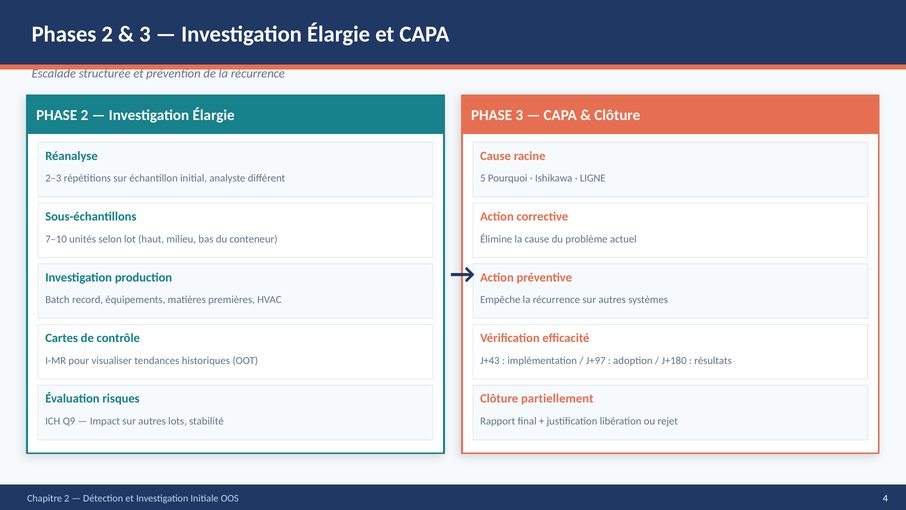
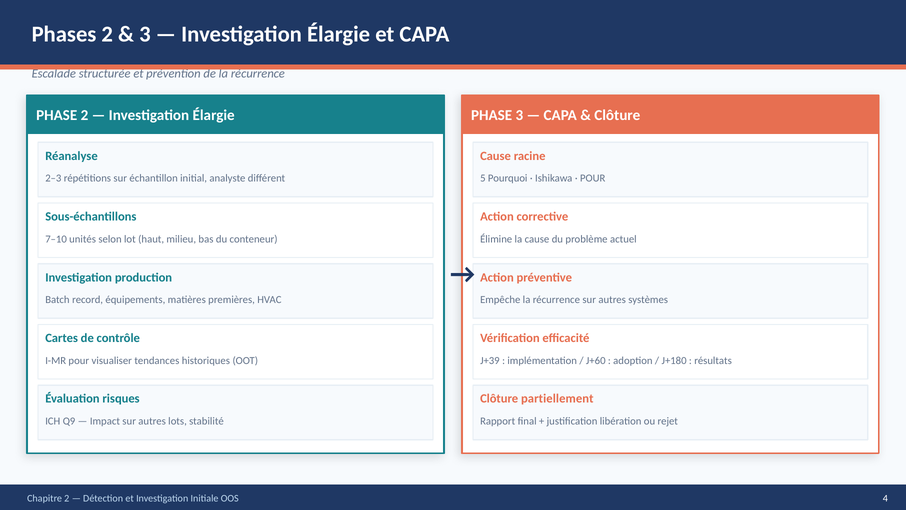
LIGNE at (593, 178): LIGNE -> POUR
J+43: J+43 -> J+39
J+97: J+97 -> J+60
